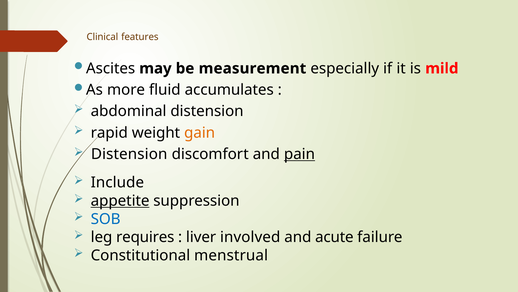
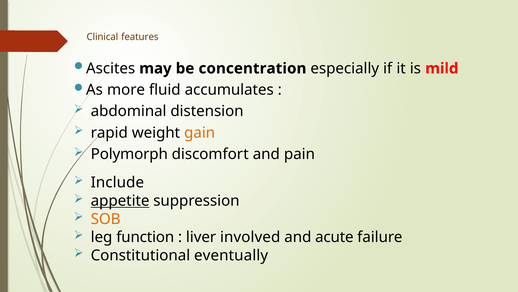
measurement: measurement -> concentration
Distension at (129, 154): Distension -> Polymorph
pain underline: present -> none
SOB colour: blue -> orange
requires: requires -> function
menstrual: menstrual -> eventually
